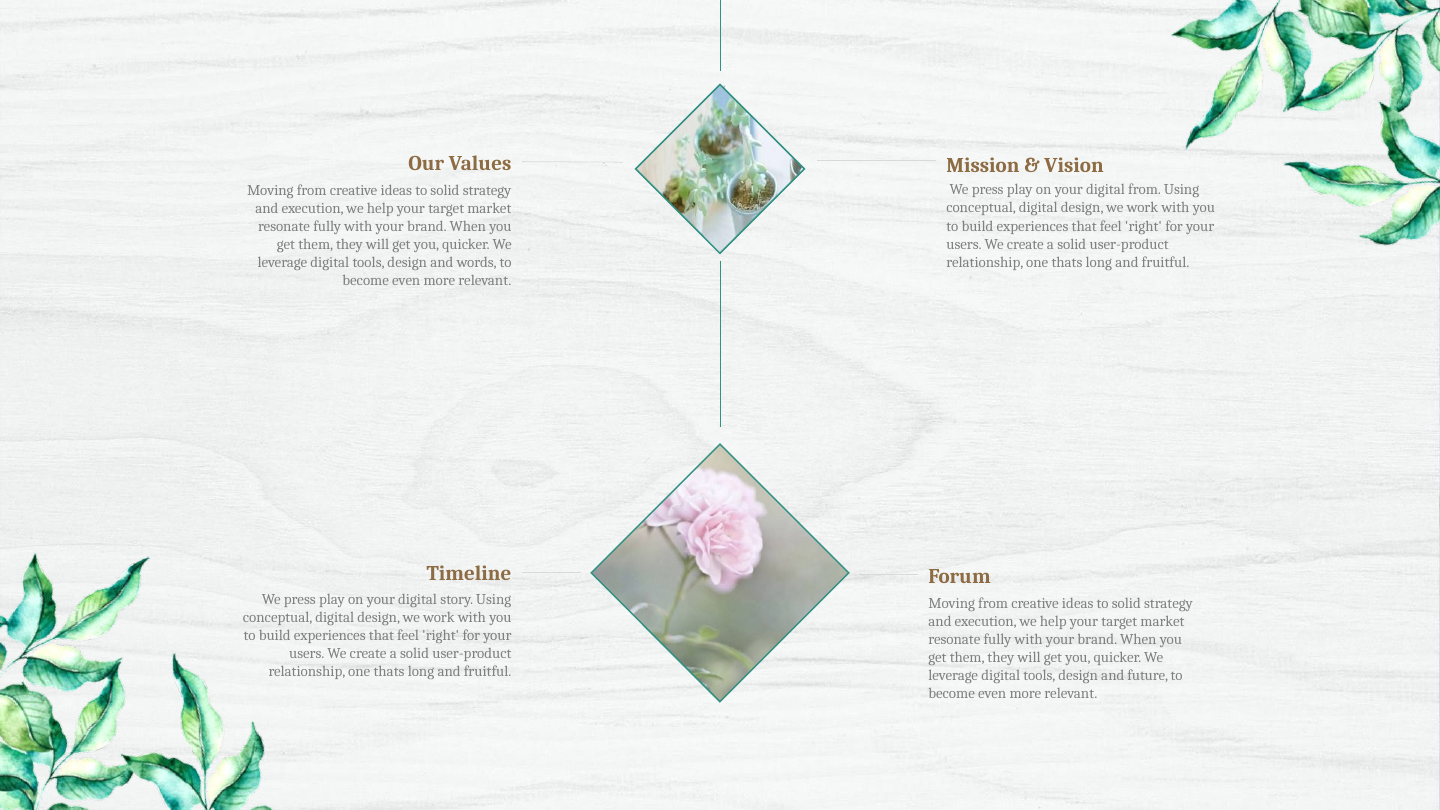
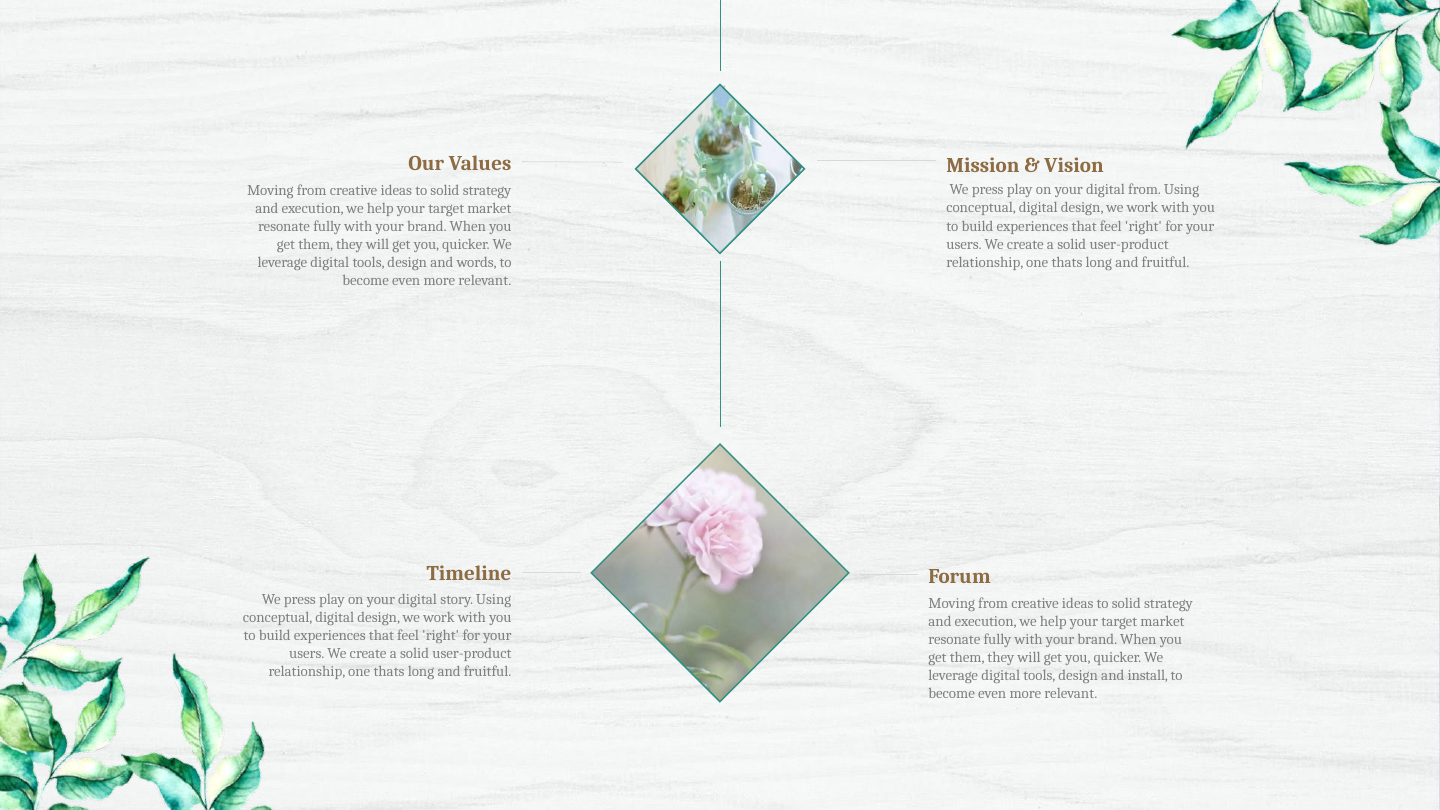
future: future -> install
